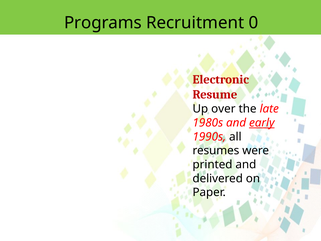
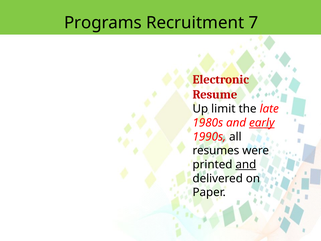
0: 0 -> 7
over: over -> limit
and at (246, 164) underline: none -> present
